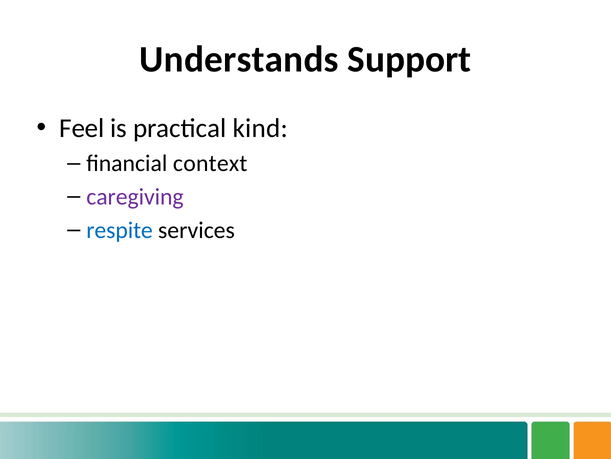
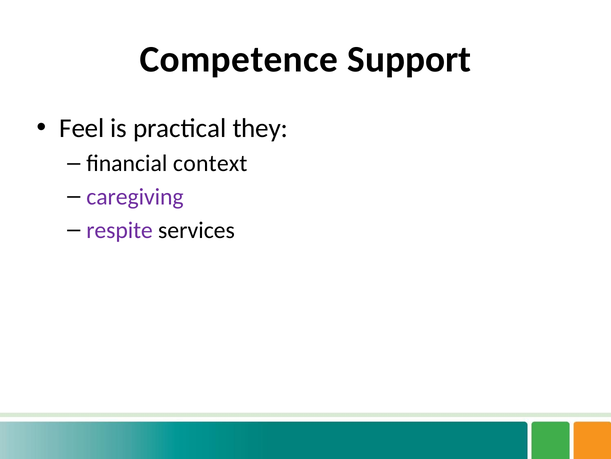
Understands: Understands -> Competence
kind: kind -> they
respite colour: blue -> purple
